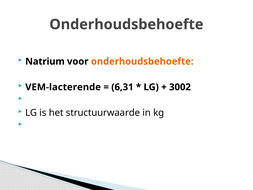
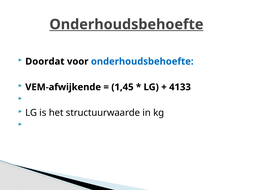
Onderhoudsbehoefte at (126, 24) underline: none -> present
Natrium: Natrium -> Doordat
onderhoudsbehoefte at (142, 61) colour: orange -> blue
VEM-lacterende: VEM-lacterende -> VEM-afwijkende
6,31: 6,31 -> 1,45
3002: 3002 -> 4133
